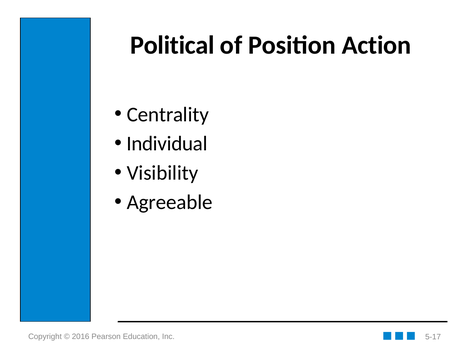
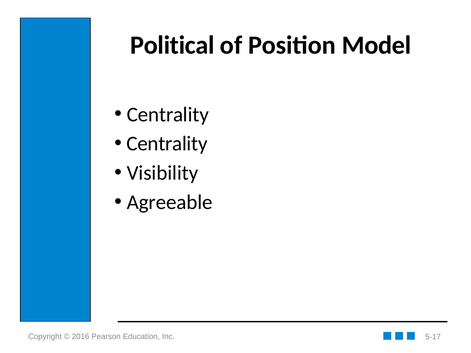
Action: Action -> Model
Individual at (167, 144): Individual -> Centrality
